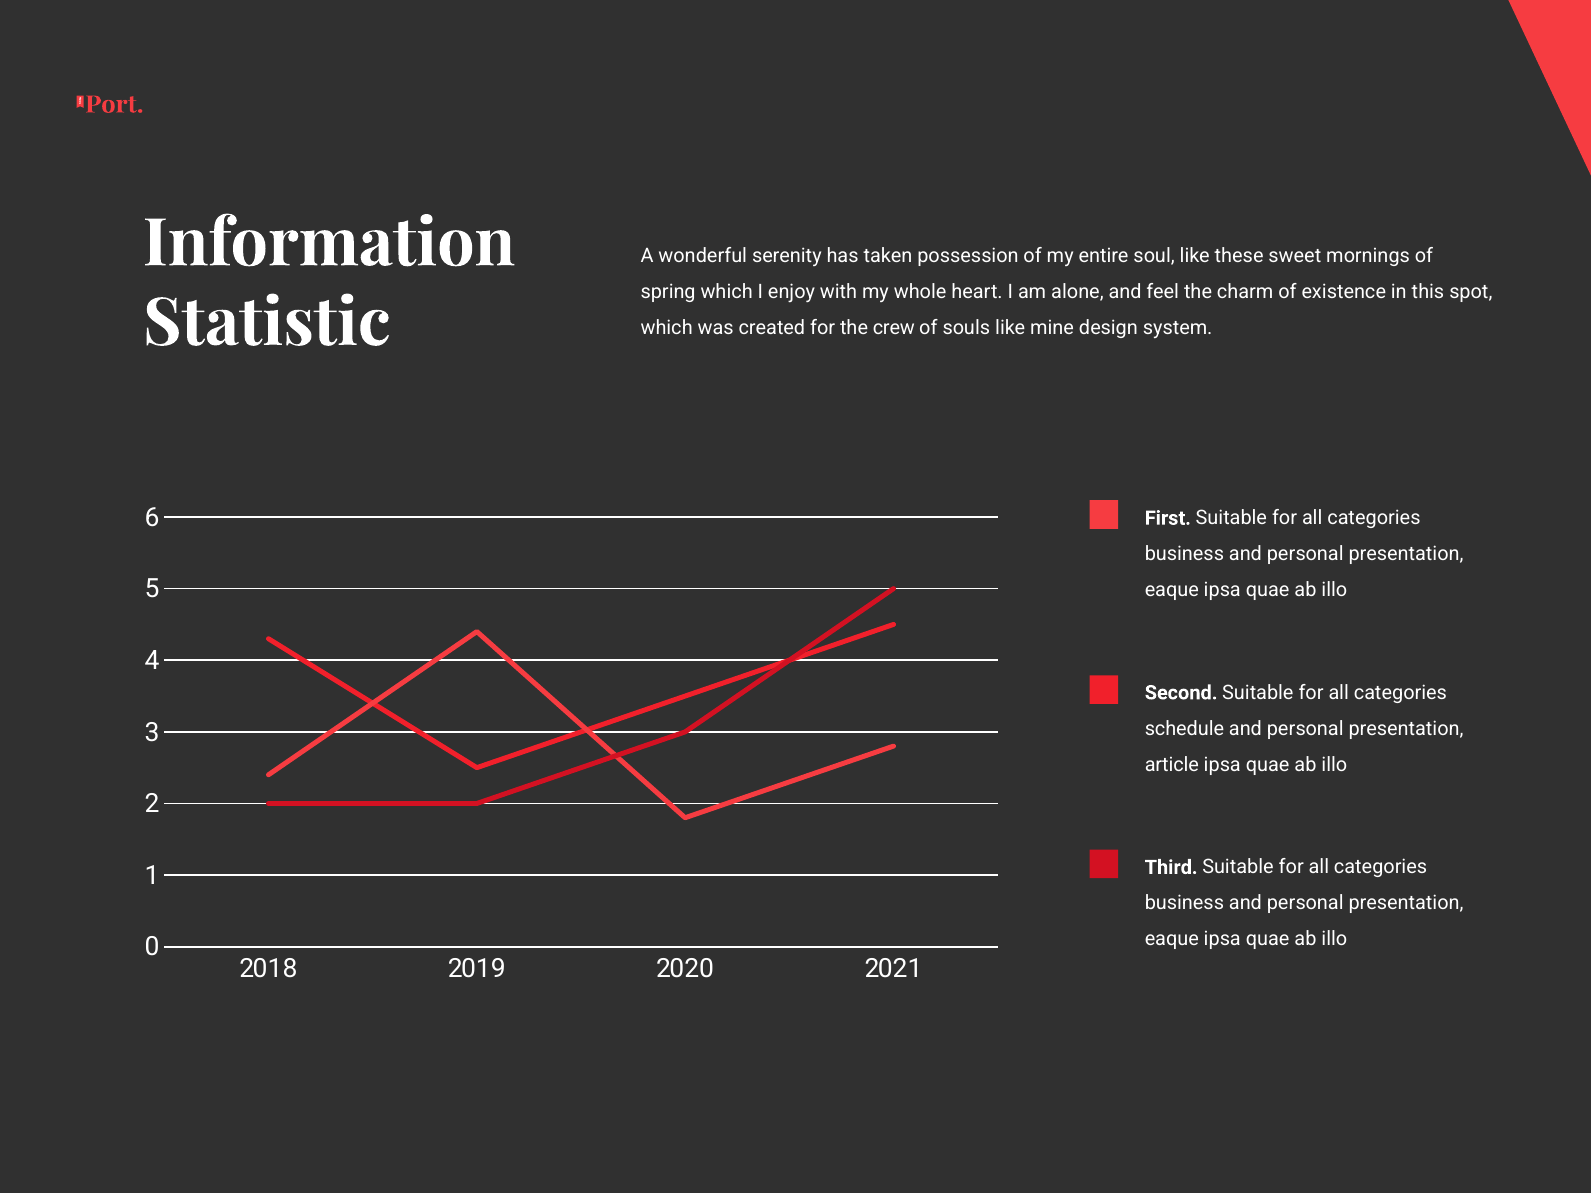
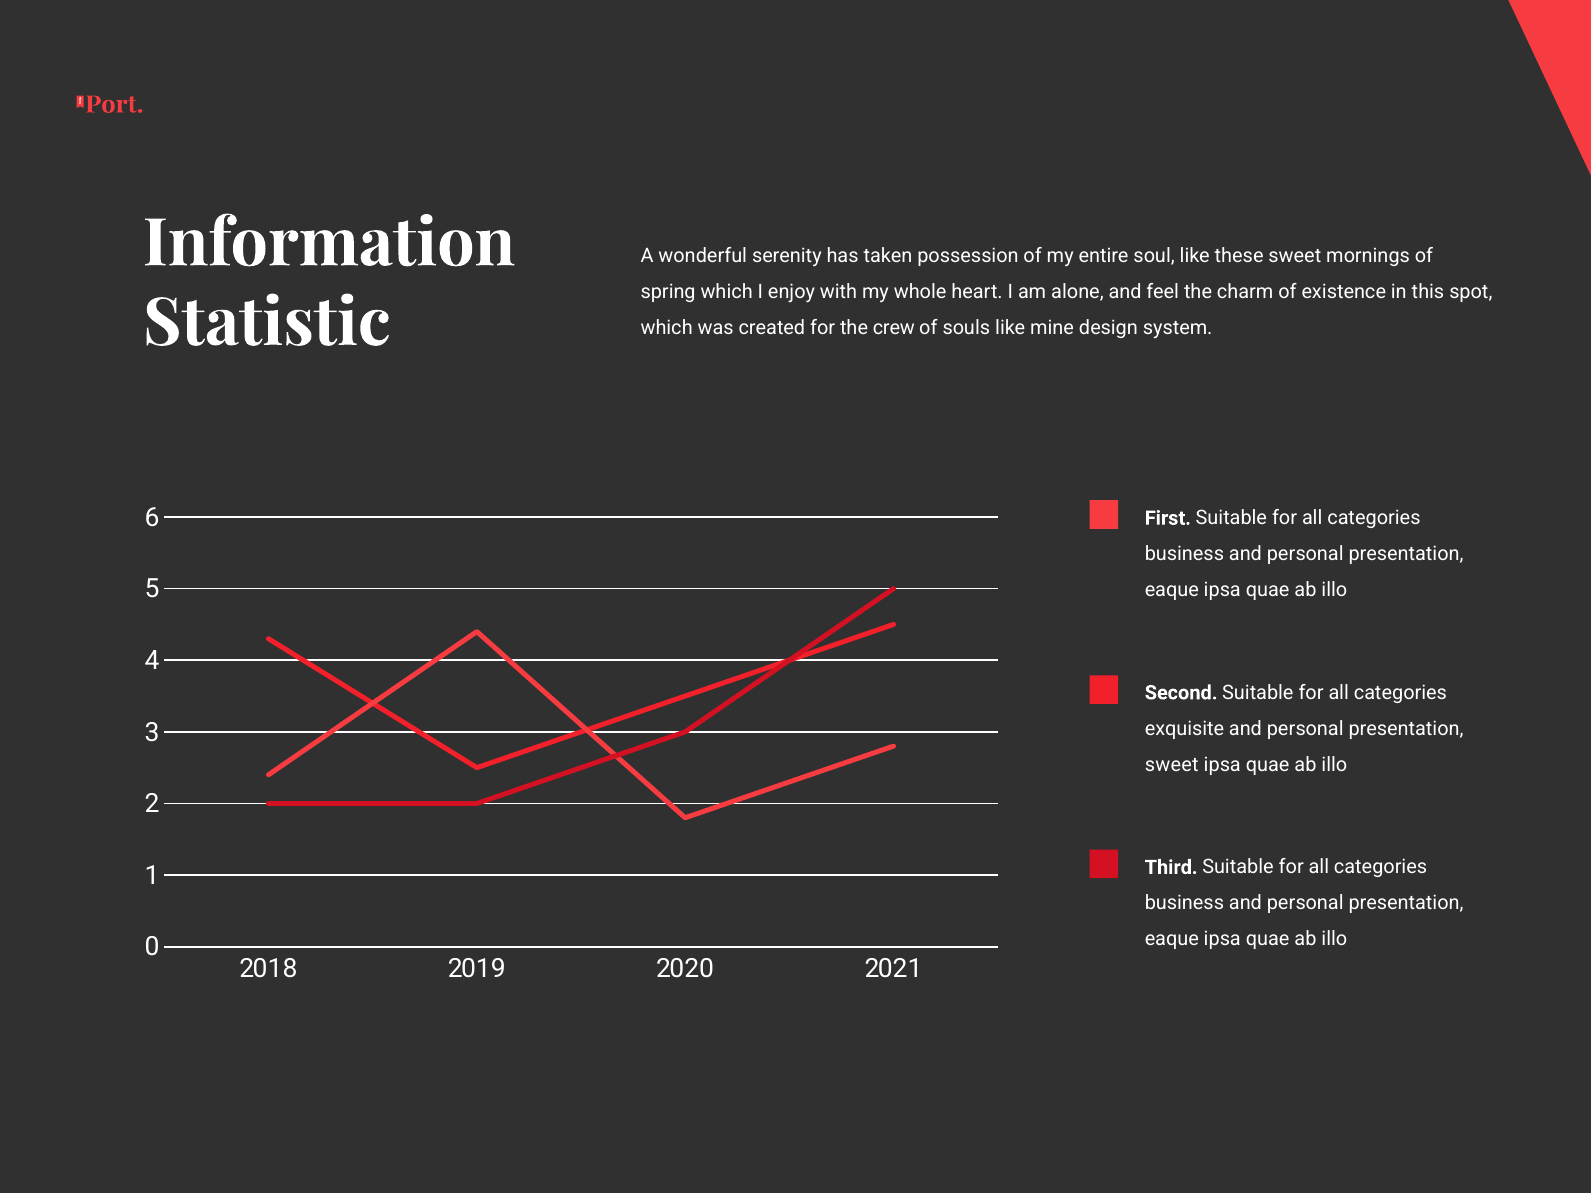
schedule: schedule -> exquisite
article at (1172, 765): article -> sweet
